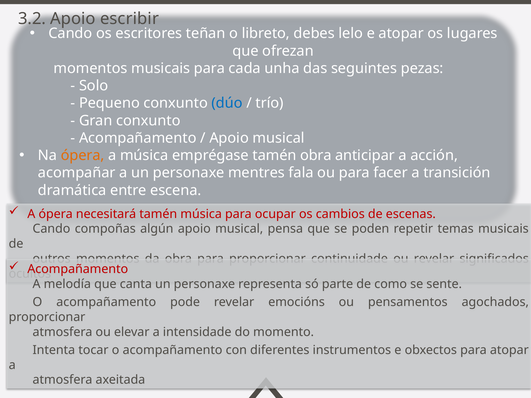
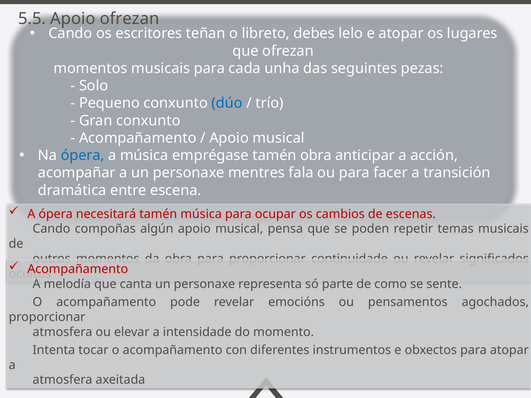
3.2: 3.2 -> 5.5
Apoio escribir: escribir -> ofrezan
ópera at (83, 156) colour: orange -> blue
